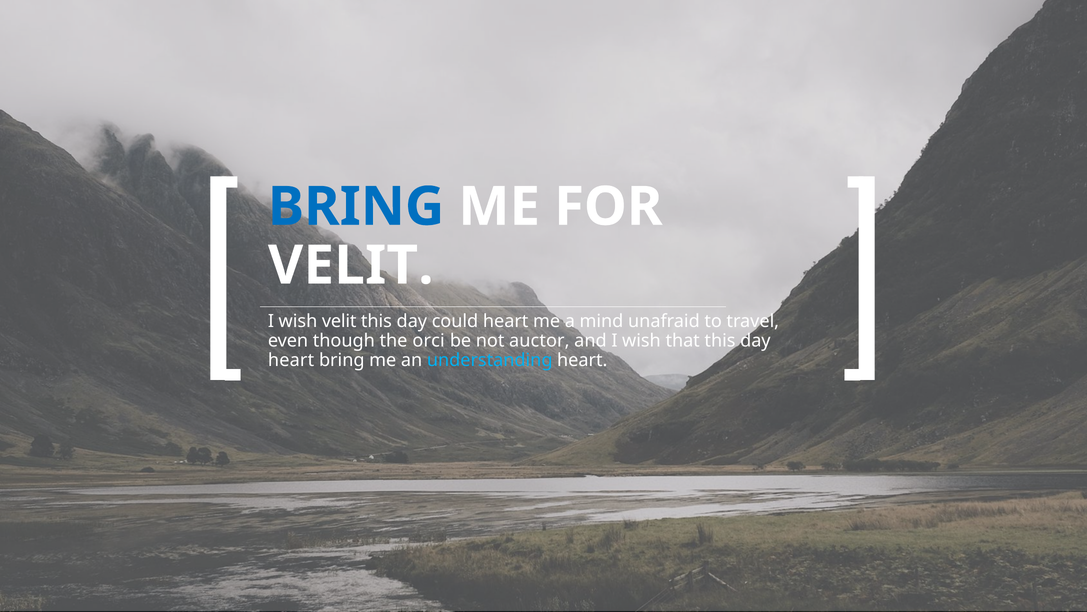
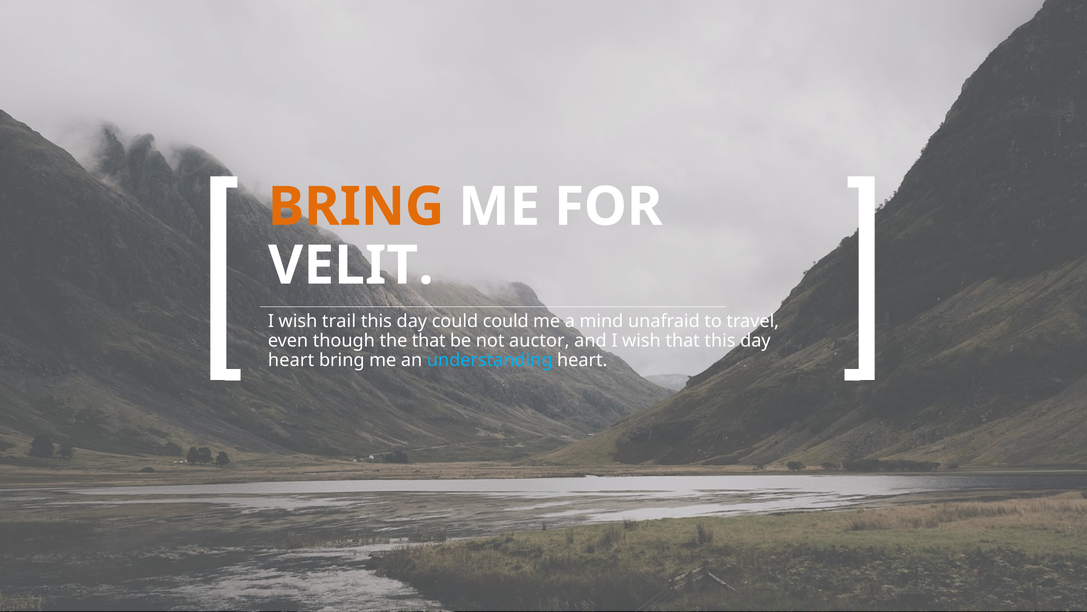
BRING at (356, 207) colour: blue -> orange
wish velit: velit -> trail
could heart: heart -> could
the orci: orci -> that
